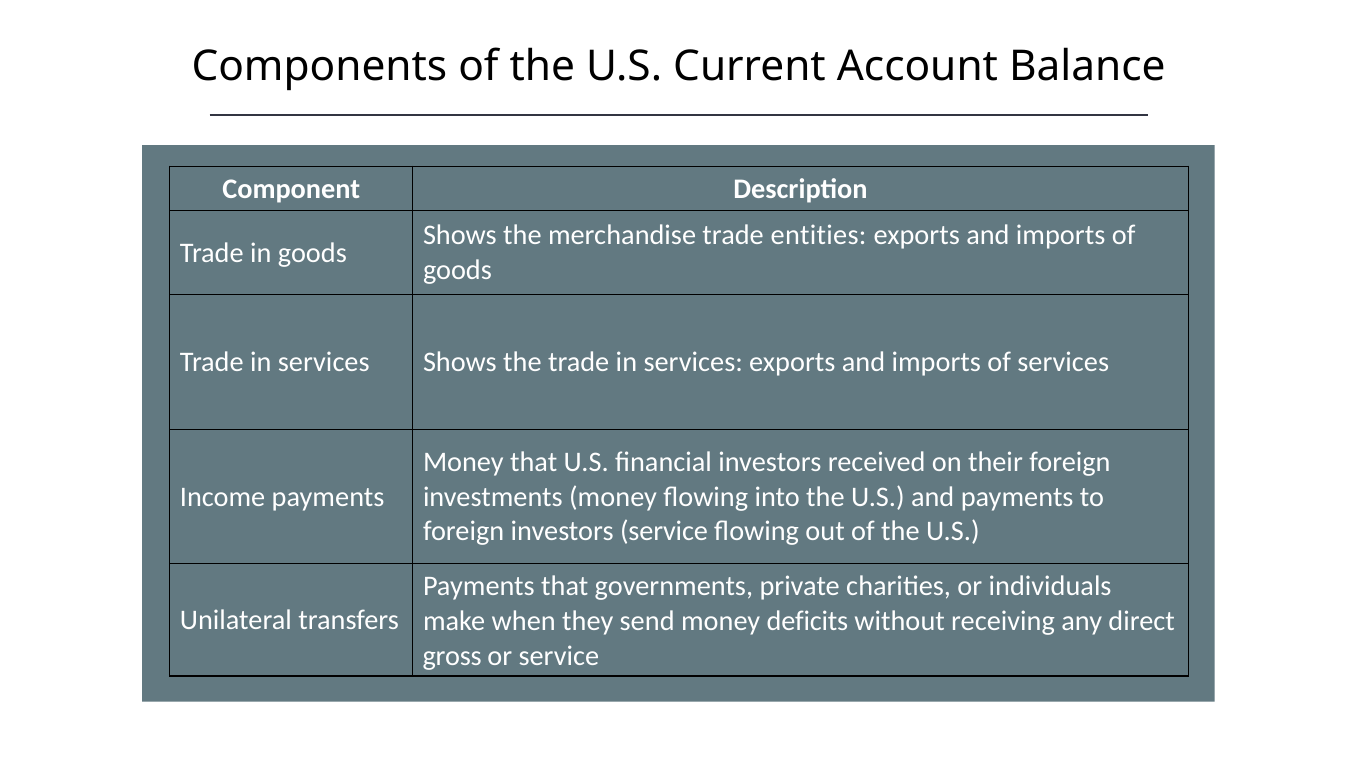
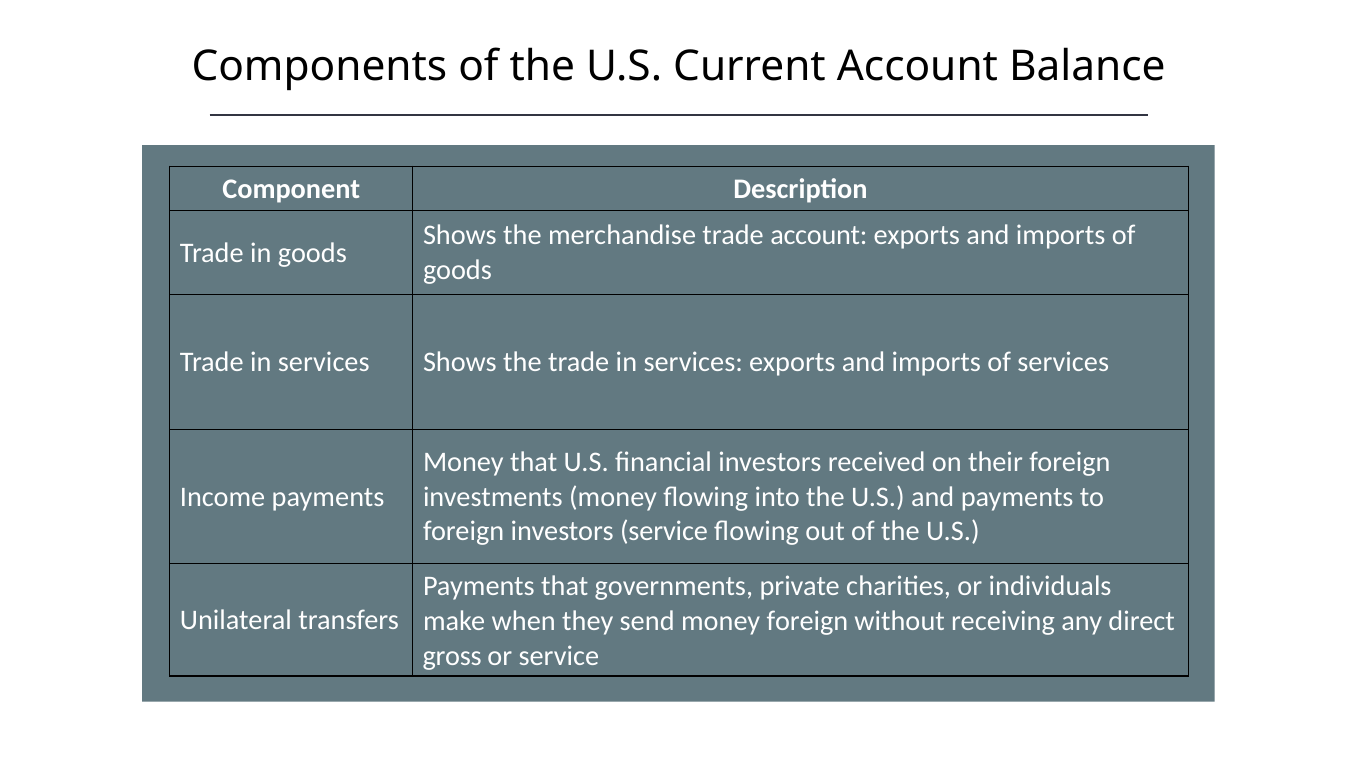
trade entities: entities -> account
money deficits: deficits -> foreign
